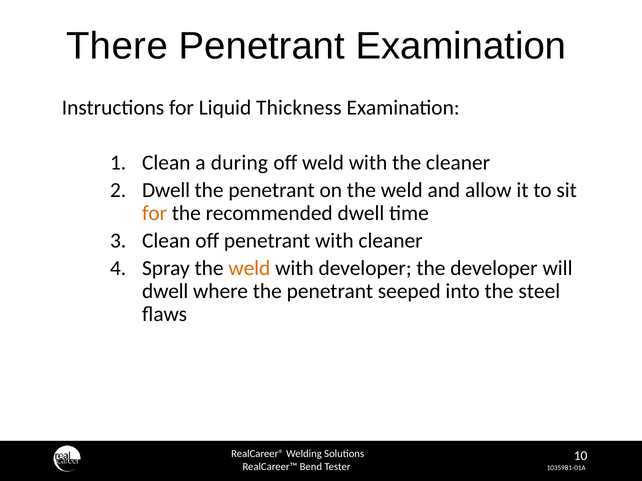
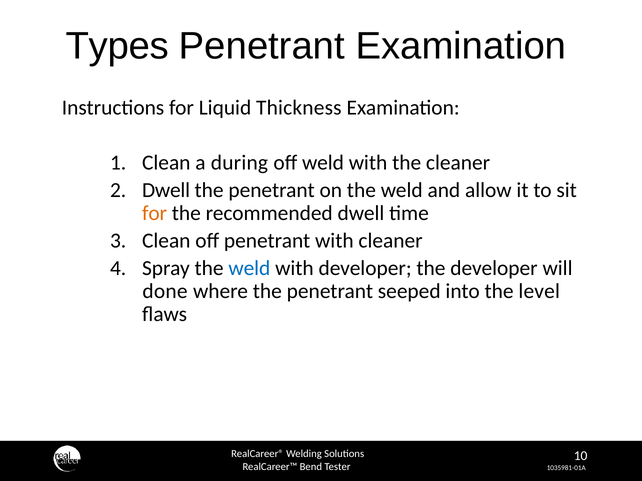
There: There -> Types
weld at (249, 269) colour: orange -> blue
dwell at (165, 292): dwell -> done
steel: steel -> level
